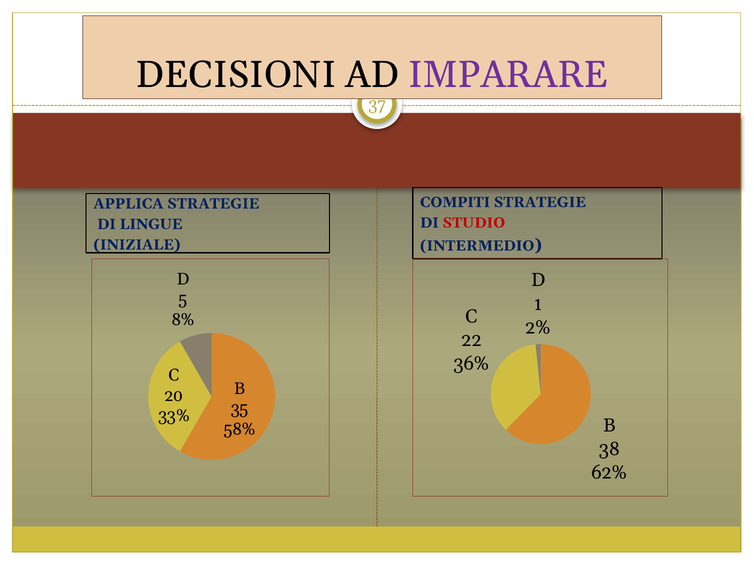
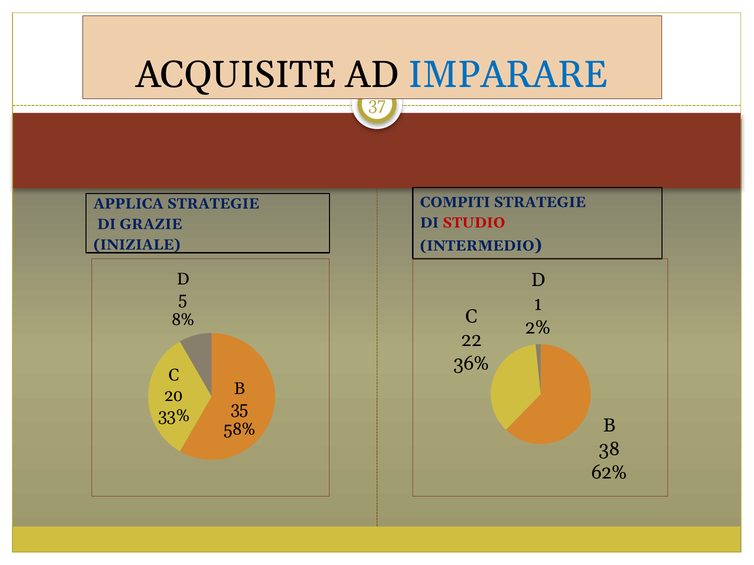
DECISIONI: DECISIONI -> ACQUISITE
IMPARARE colour: purple -> blue
LINGUE: LINGUE -> GRAZIE
